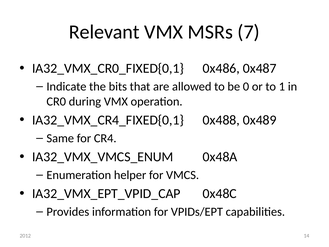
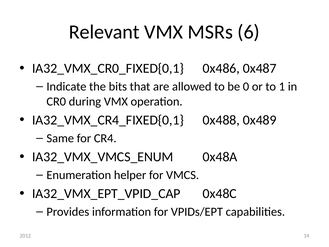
7: 7 -> 6
